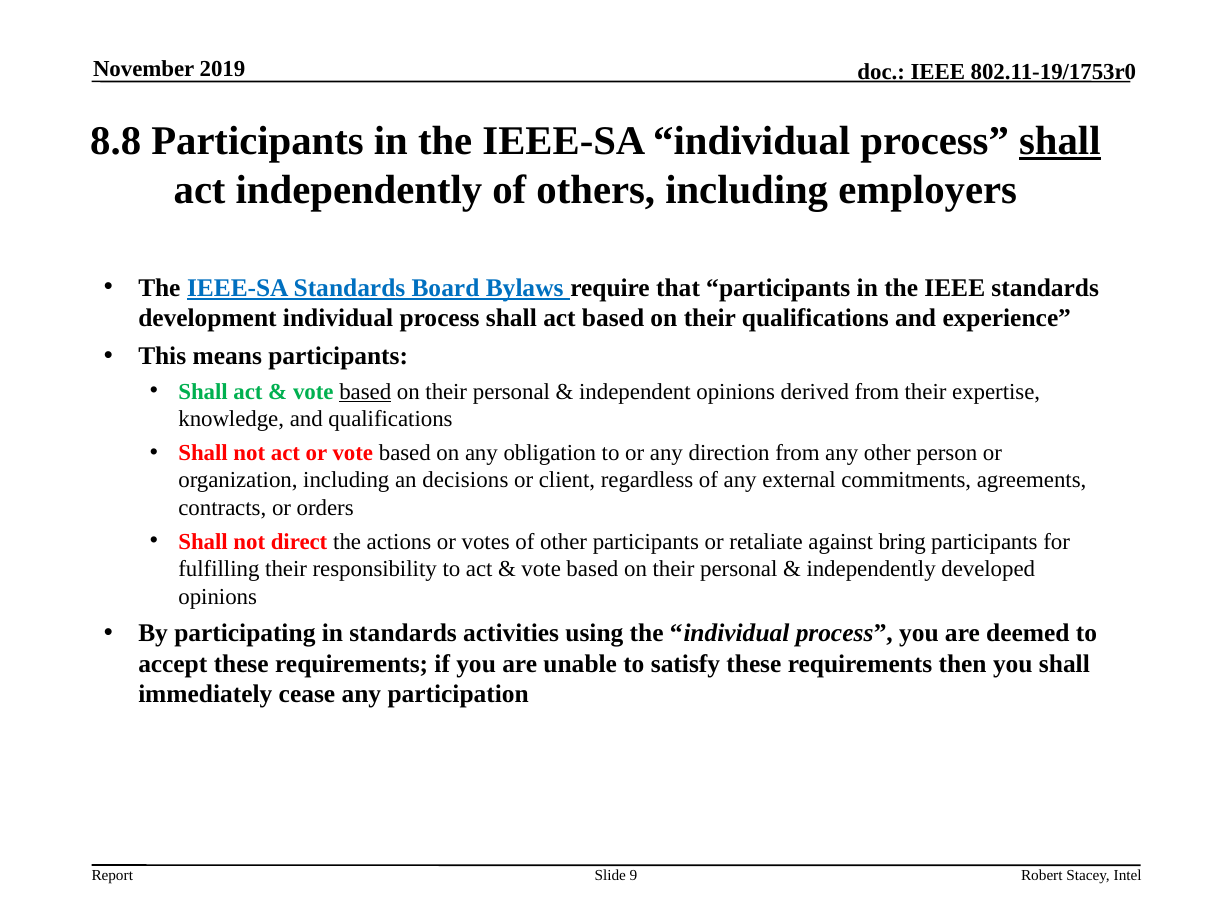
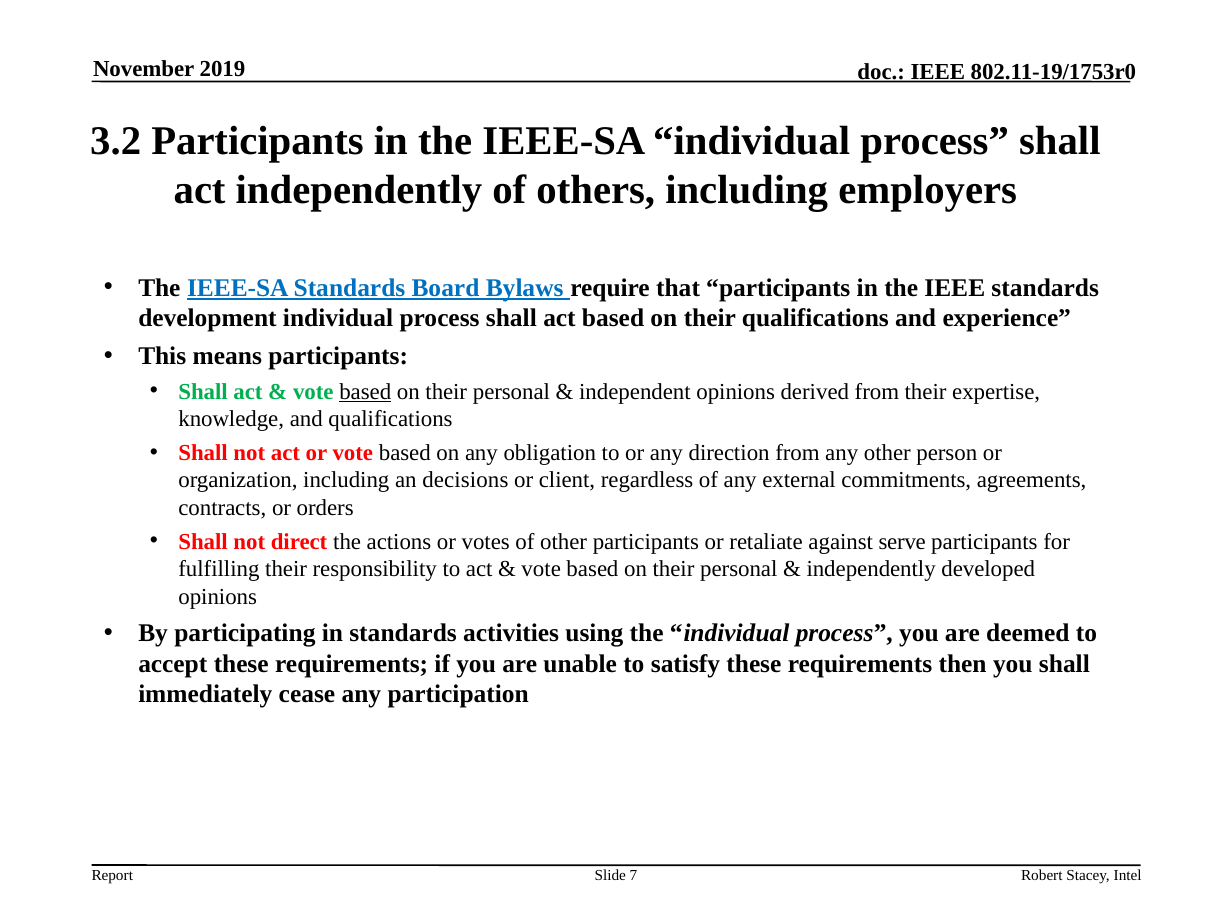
8.8: 8.8 -> 3.2
shall at (1060, 141) underline: present -> none
bring: bring -> serve
9: 9 -> 7
